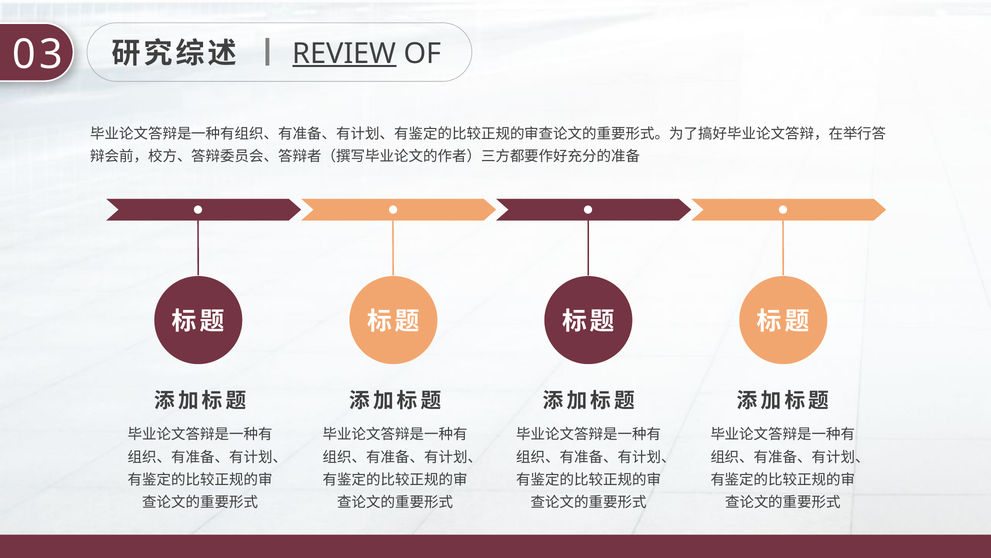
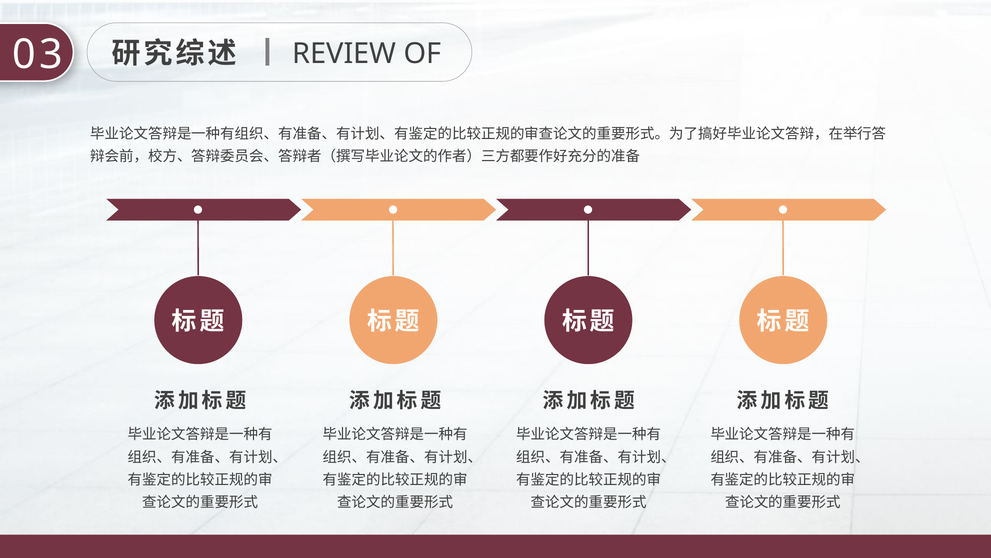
REVIEW underline: present -> none
